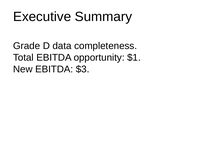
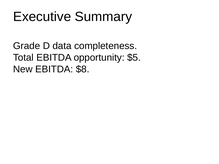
$1: $1 -> $5
$3: $3 -> $8
